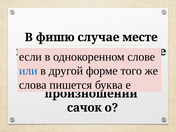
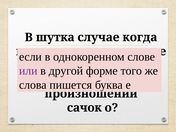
фишю: фишю -> шутка
месте: месте -> когда
или colour: blue -> purple
